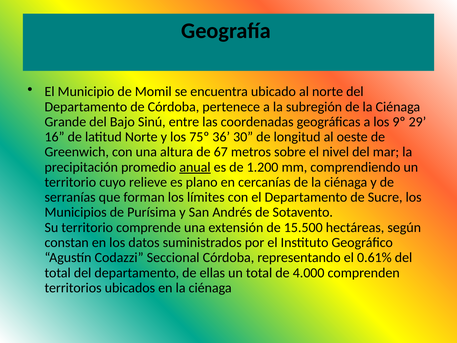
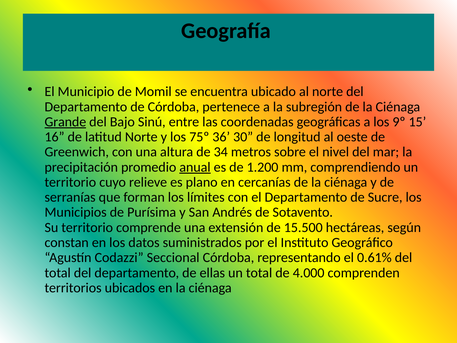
Grande underline: none -> present
29: 29 -> 15
67: 67 -> 34
